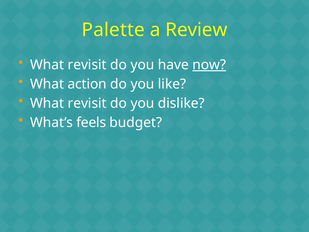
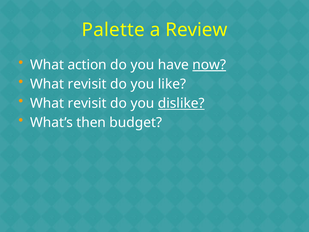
revisit at (87, 65): revisit -> action
action at (87, 84): action -> revisit
dislike underline: none -> present
feels: feels -> then
